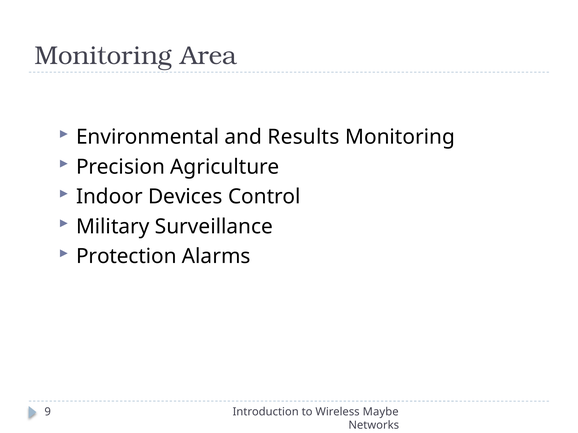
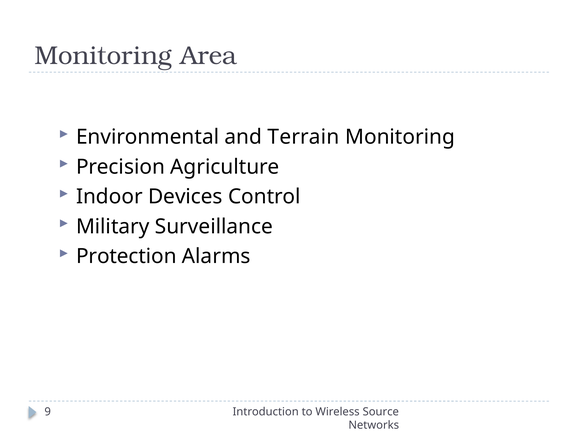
Results: Results -> Terrain
Maybe: Maybe -> Source
